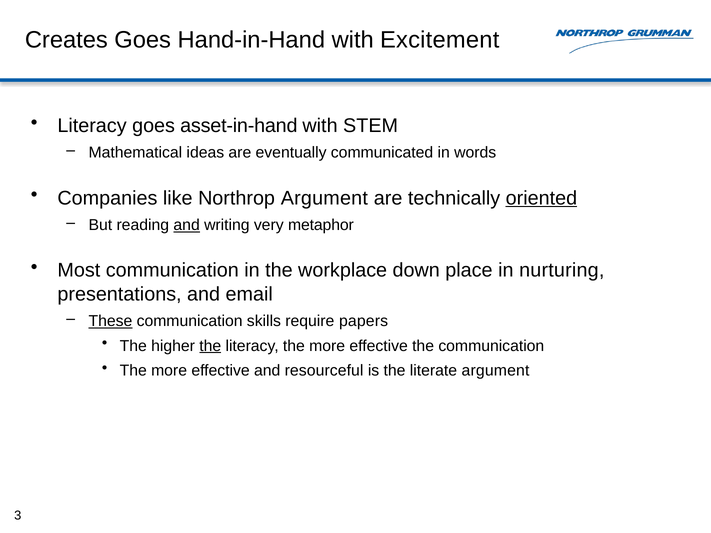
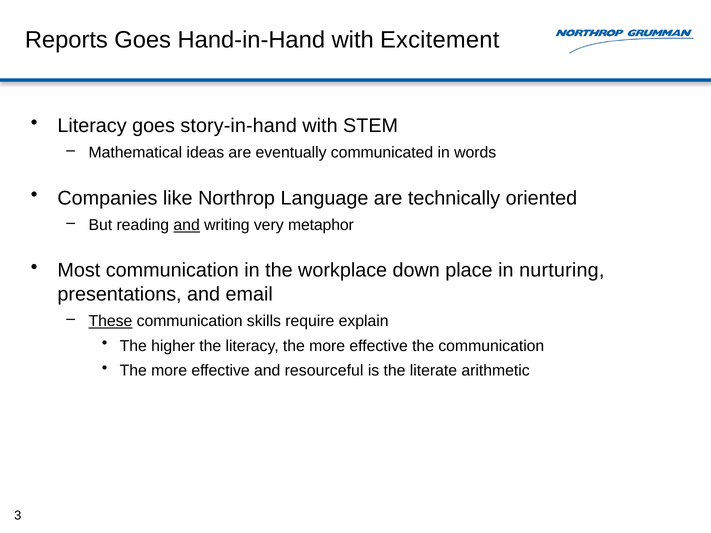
Creates: Creates -> Reports
asset-in-hand: asset-in-hand -> story-in-hand
Northrop Argument: Argument -> Language
oriented underline: present -> none
papers: papers -> explain
the at (210, 346) underline: present -> none
literate argument: argument -> arithmetic
